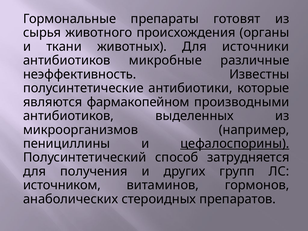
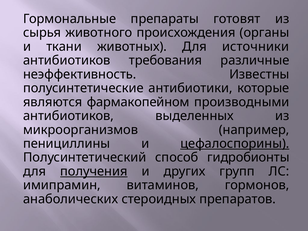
микробные: микробные -> требования
затрудняется: затрудняется -> гидробионты
получения underline: none -> present
источником: источником -> имипрамин
